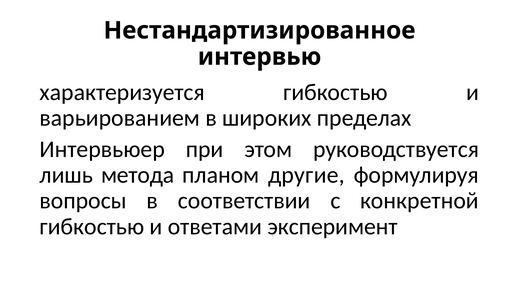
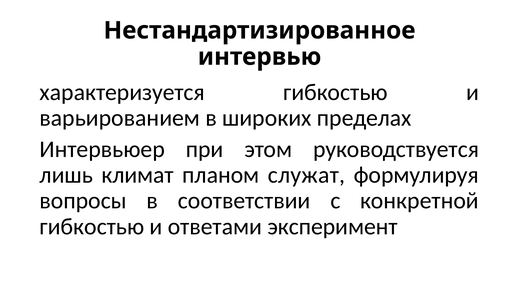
метода: метода -> климат
другие: другие -> служат
